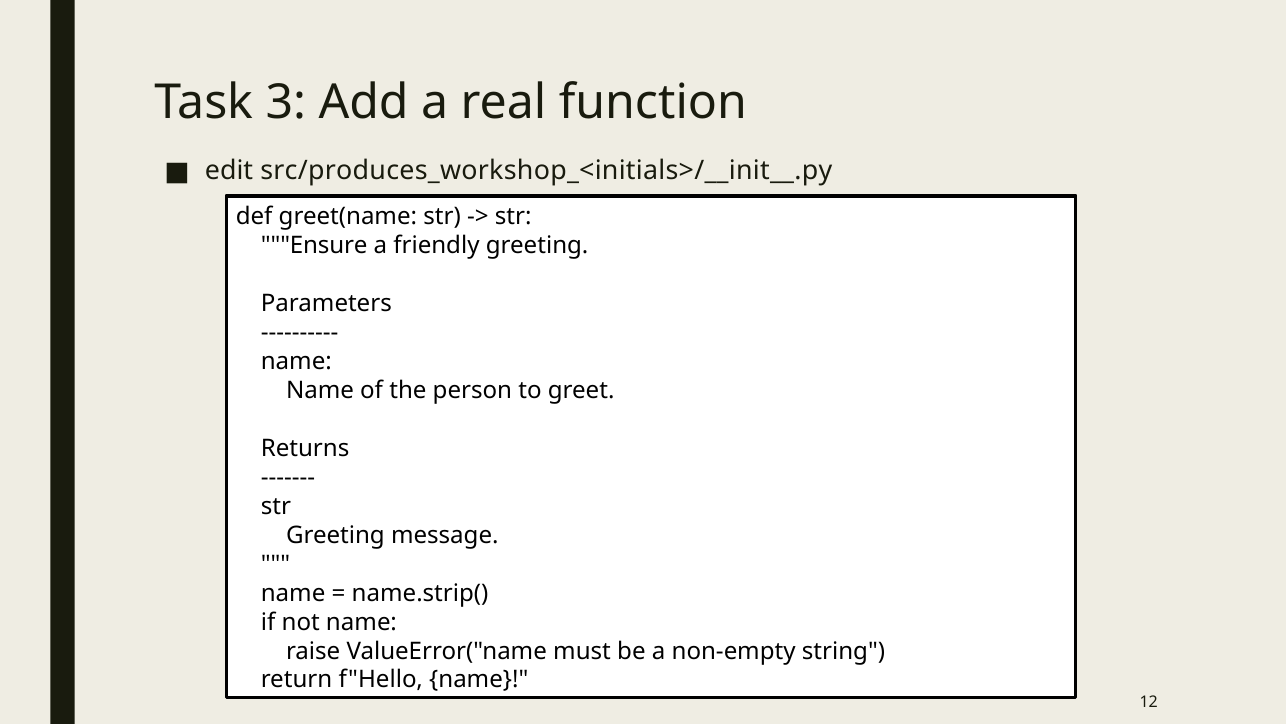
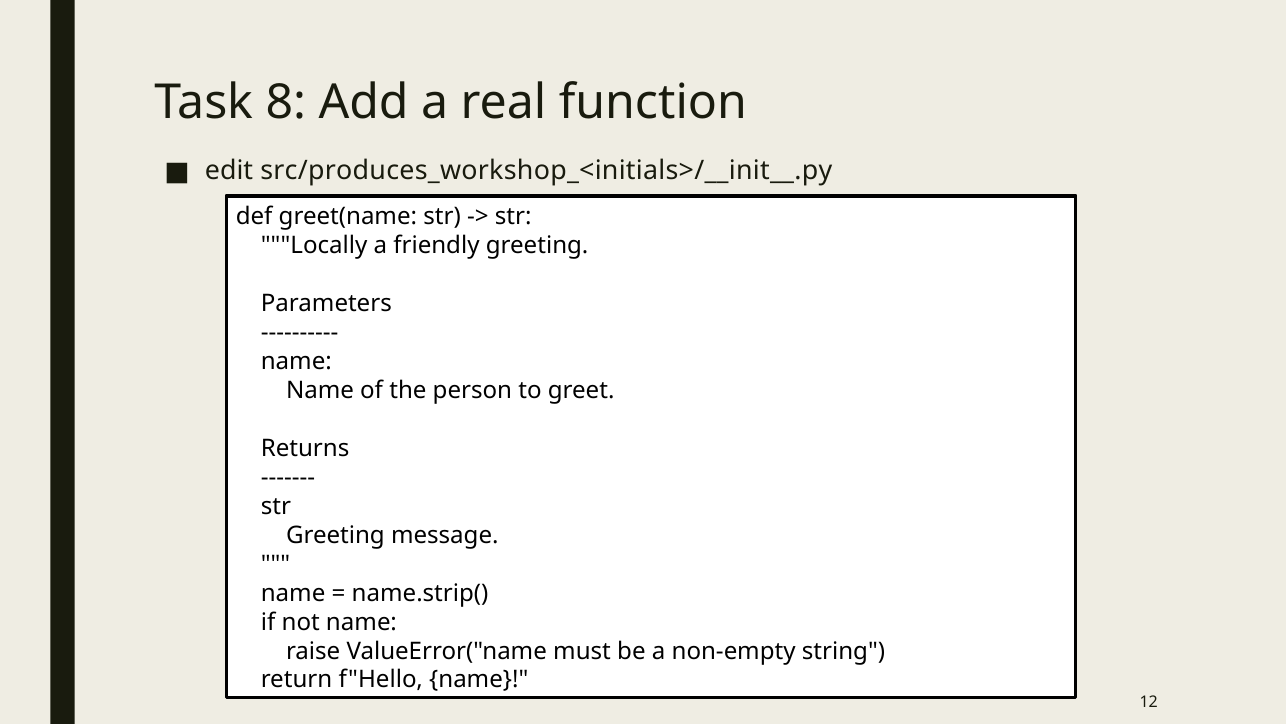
3: 3 -> 8
Ensure: Ensure -> Locally
